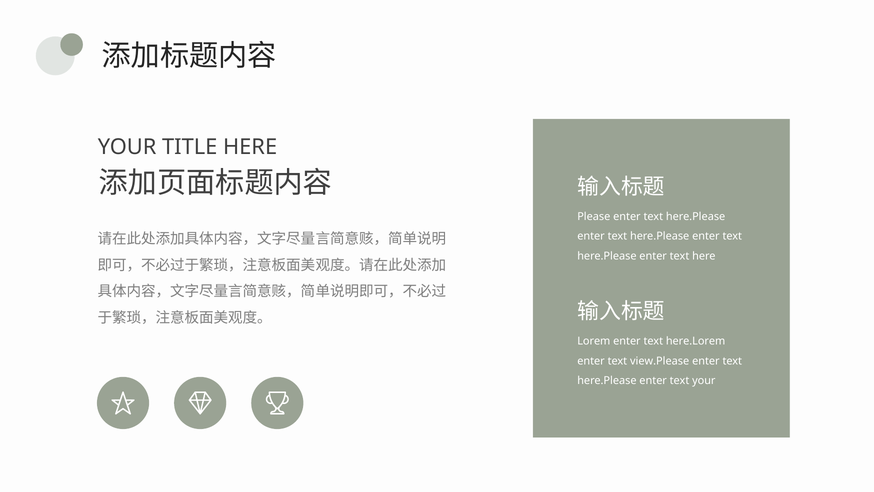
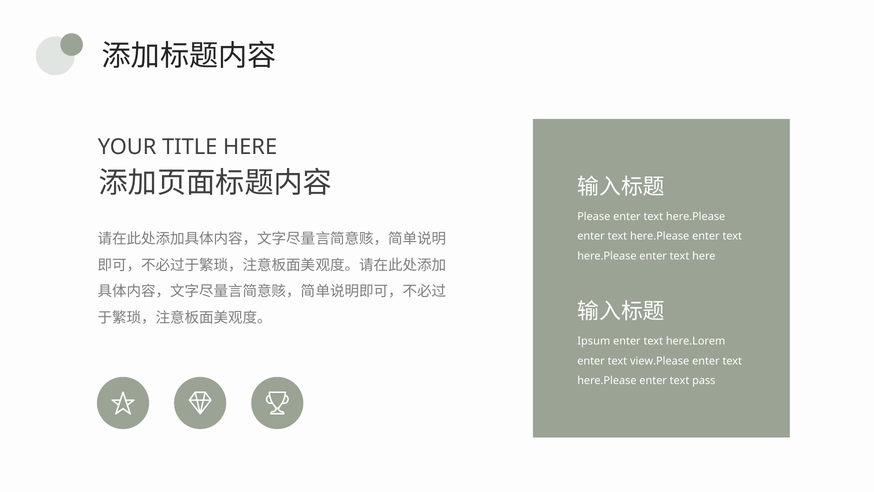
Lorem: Lorem -> Ipsum
text your: your -> pass
